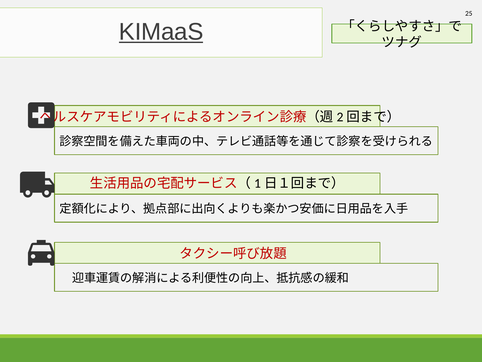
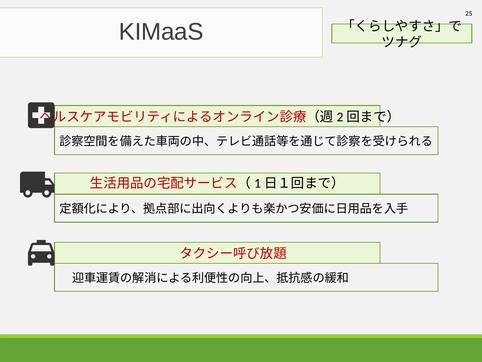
KIMaaS underline: present -> none
